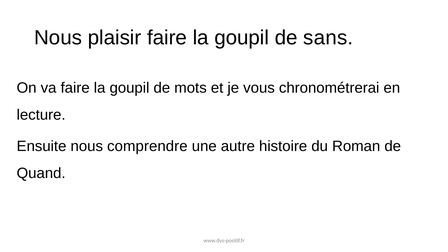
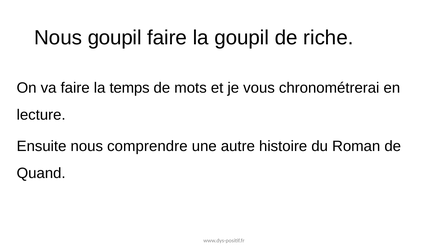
Nous plaisir: plaisir -> goupil
sans: sans -> riche
va faire la goupil: goupil -> temps
